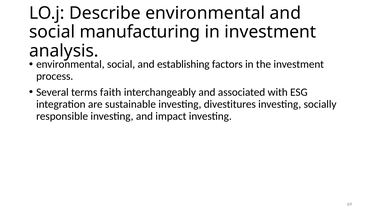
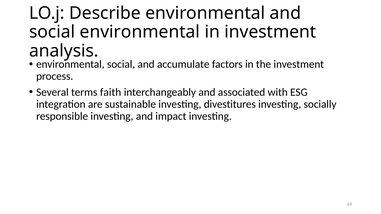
social manufacturing: manufacturing -> environmental
establishing: establishing -> accumulate
